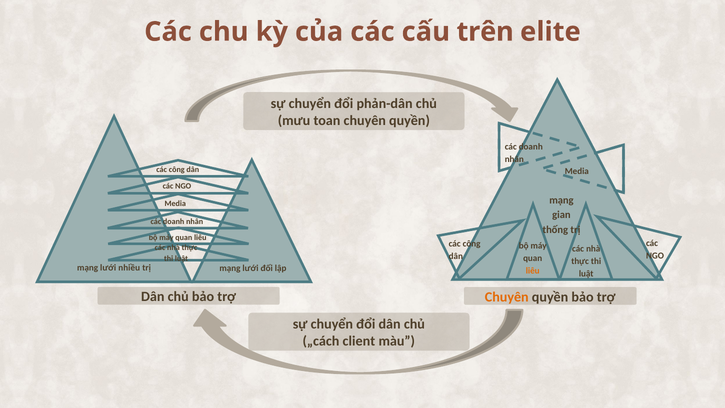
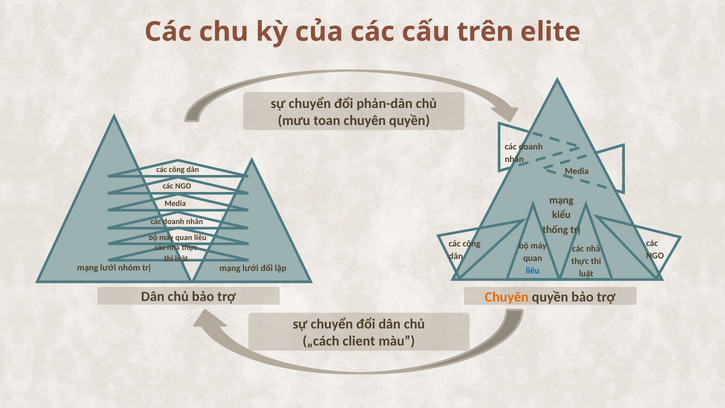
gian: gian -> kiểu
nhiều: nhiều -> nhóm
liêu at (533, 270) colour: orange -> blue
